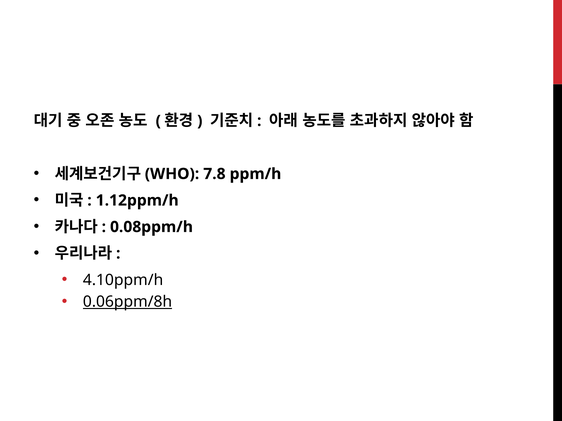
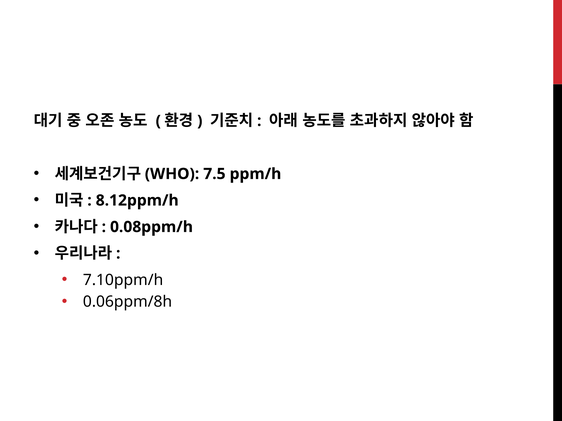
7.8: 7.8 -> 7.5
1.12ppm/h: 1.12ppm/h -> 8.12ppm/h
4.10ppm/h: 4.10ppm/h -> 7.10ppm/h
0.06ppm/8h underline: present -> none
